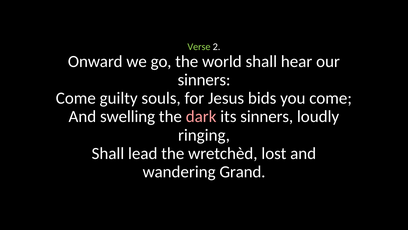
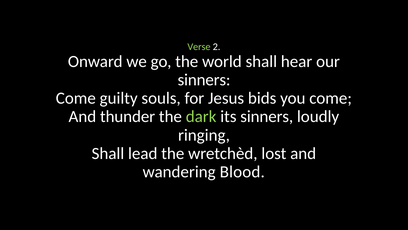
swelling: swelling -> thunder
dark colour: pink -> light green
Grand: Grand -> Blood
